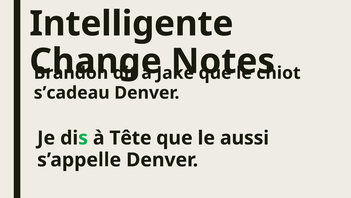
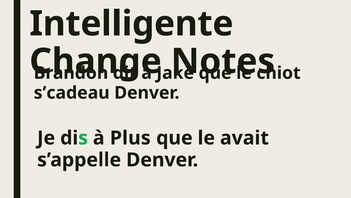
Tête: Tête -> Plus
aussi: aussi -> avait
